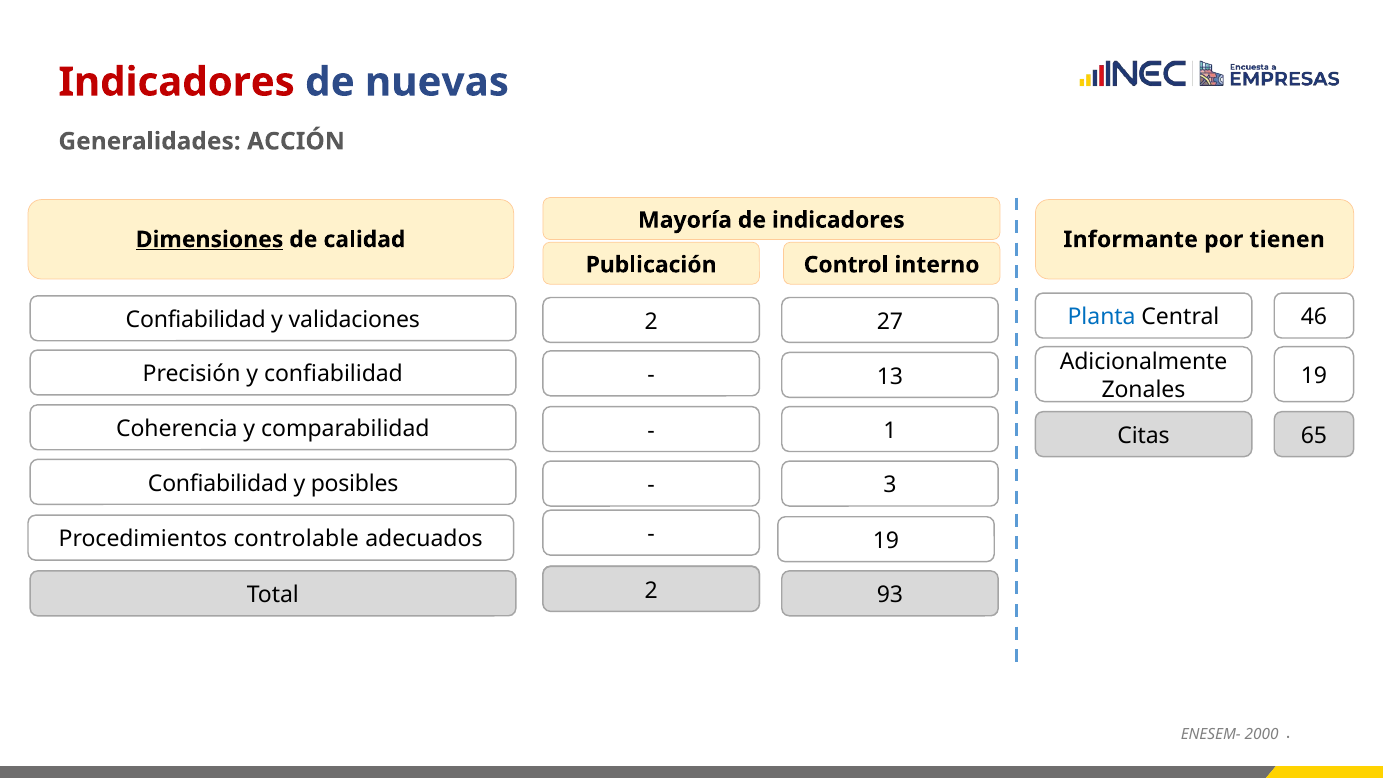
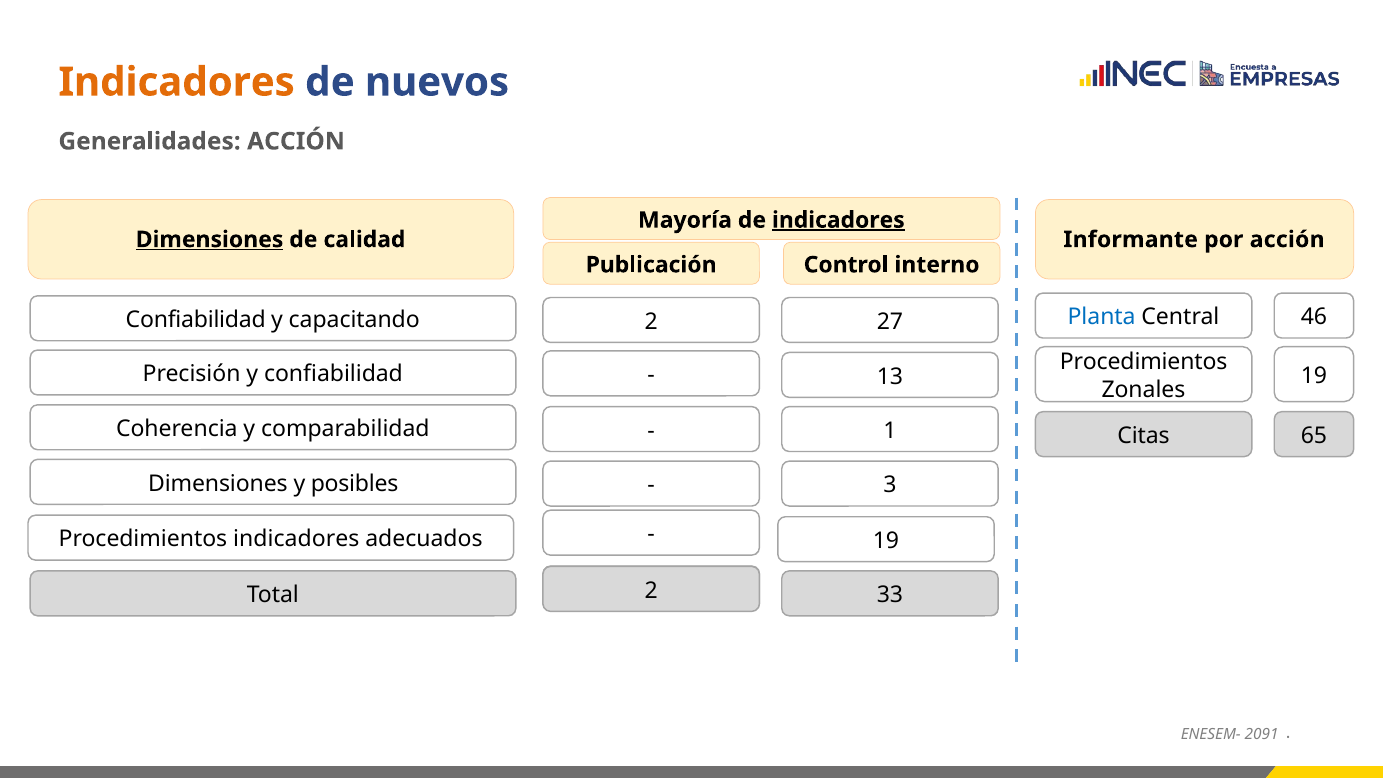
Indicadores at (177, 82) colour: red -> orange
nuevas: nuevas -> nuevos
indicadores at (838, 220) underline: none -> present
por tienen: tienen -> acción
validaciones: validaciones -> capacitando
Adicionalmente at (1144, 362): Adicionalmente -> Procedimientos
Confiabilidad at (218, 483): Confiabilidad -> Dimensiones
Procedimientos controlable: controlable -> indicadores
93: 93 -> 33
2000: 2000 -> 2091
